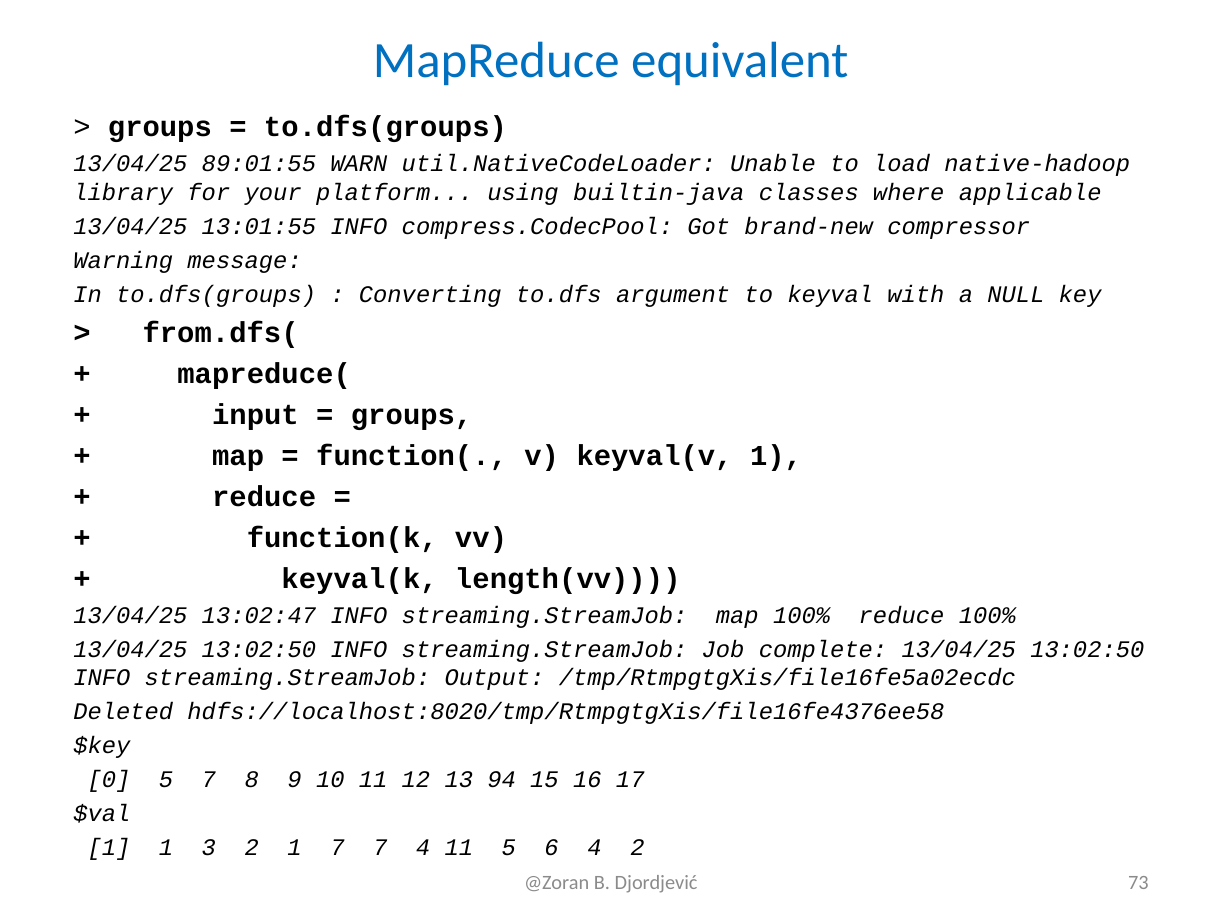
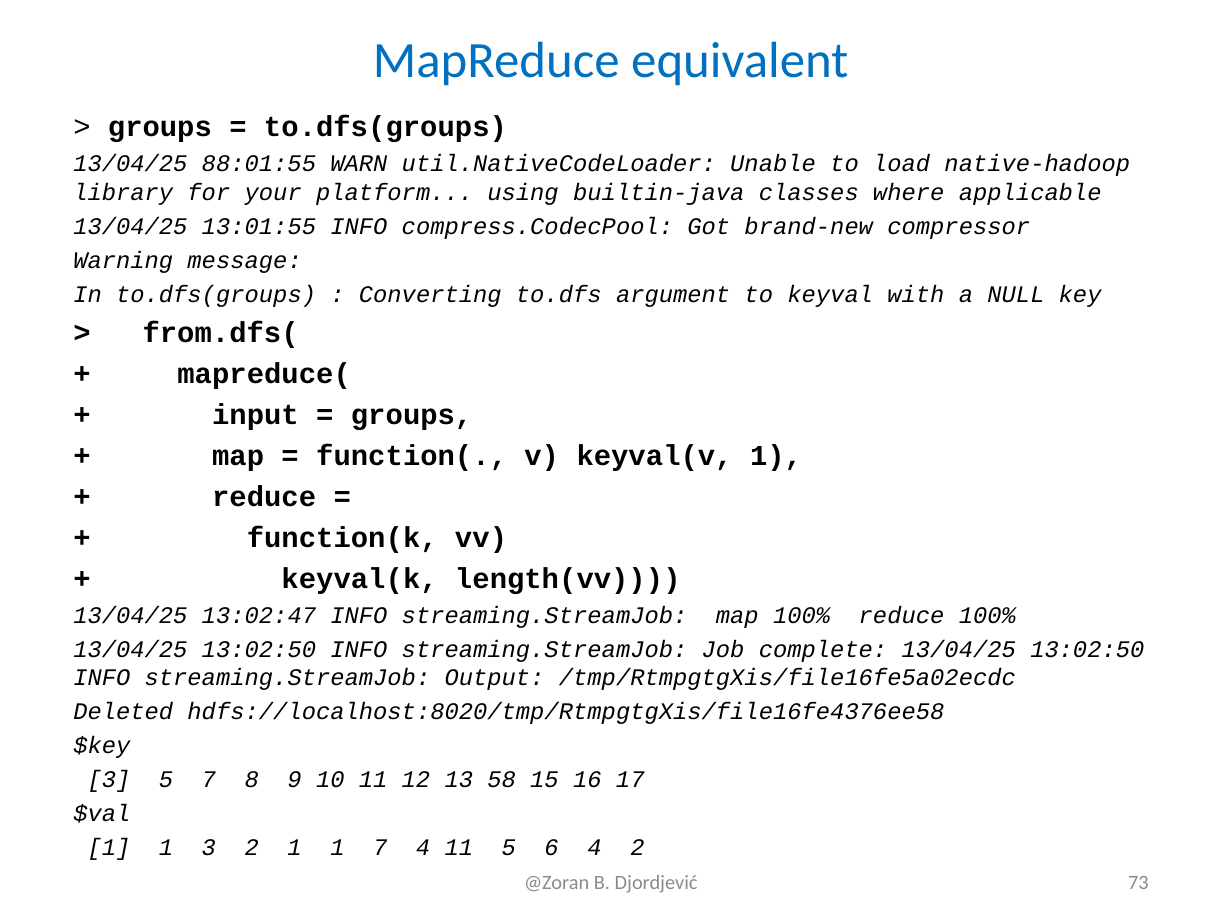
89:01:55: 89:01:55 -> 88:01:55
0 at (109, 780): 0 -> 3
94: 94 -> 58
2 1 7: 7 -> 1
